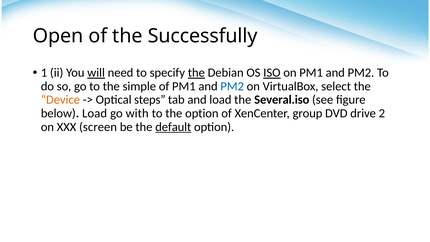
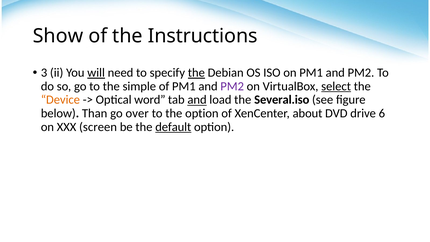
Open: Open -> Show
Successfully: Successfully -> Instructions
1: 1 -> 3
ISO underline: present -> none
PM2 at (232, 86) colour: blue -> purple
select underline: none -> present
steps: steps -> word
and at (197, 100) underline: none -> present
below Load: Load -> Than
with: with -> over
group: group -> about
2: 2 -> 6
